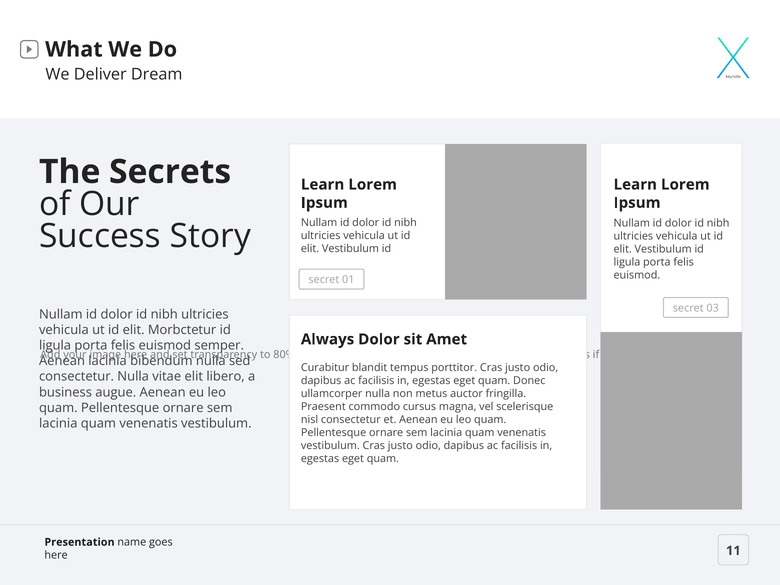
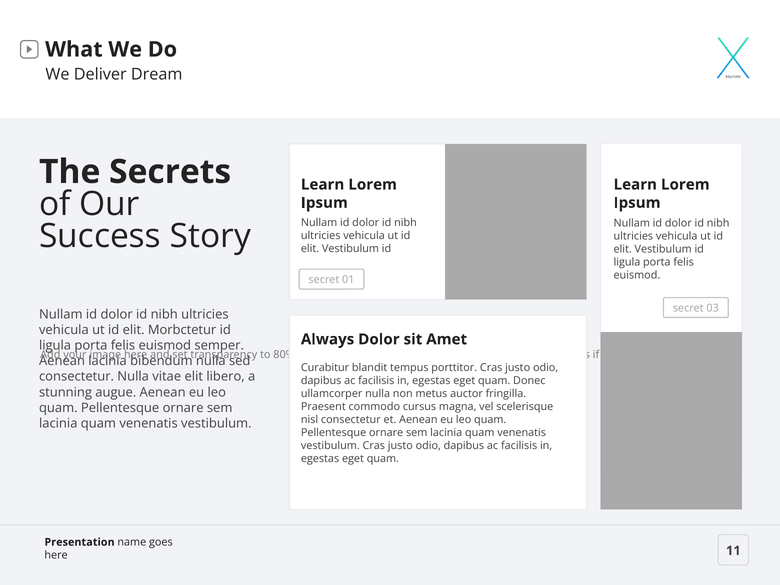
business: business -> stunning
